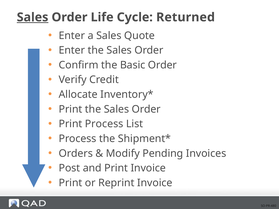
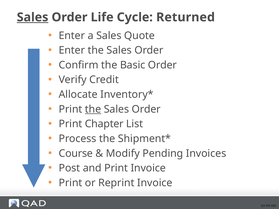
the at (93, 109) underline: none -> present
Print Process: Process -> Chapter
Orders: Orders -> Course
